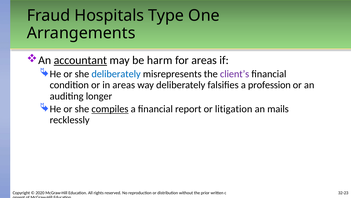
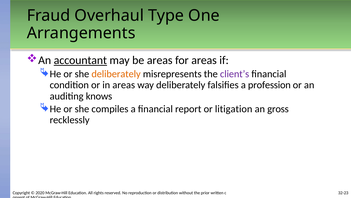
Hospitals: Hospitals -> Overhaul
be harm: harm -> areas
deliberately at (116, 74) colour: blue -> orange
longer: longer -> knows
compiles underline: present -> none
mails: mails -> gross
